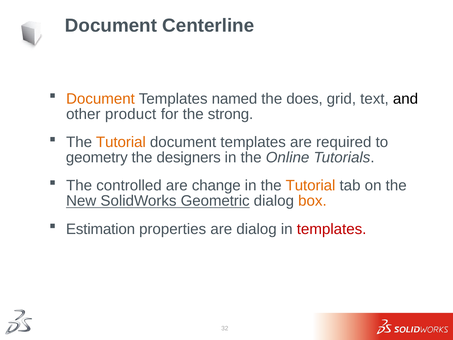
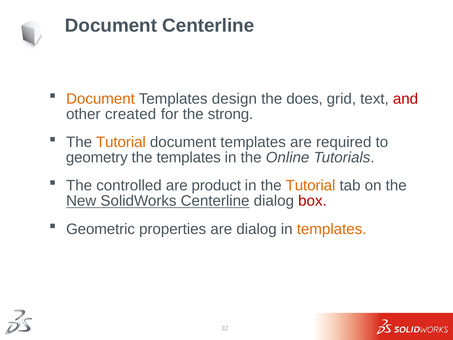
named: named -> design
and colour: black -> red
product: product -> created
the designers: designers -> templates
change: change -> product
SolidWorks Geometric: Geometric -> Centerline
box colour: orange -> red
Estimation: Estimation -> Geometric
templates at (332, 229) colour: red -> orange
